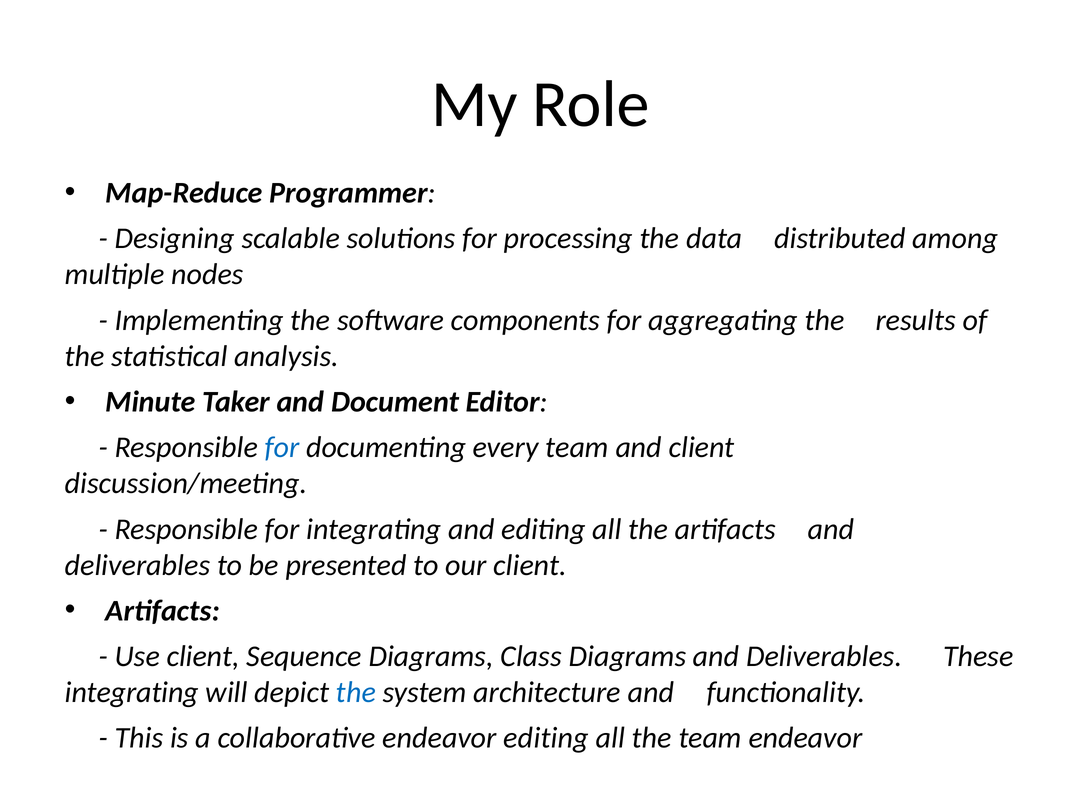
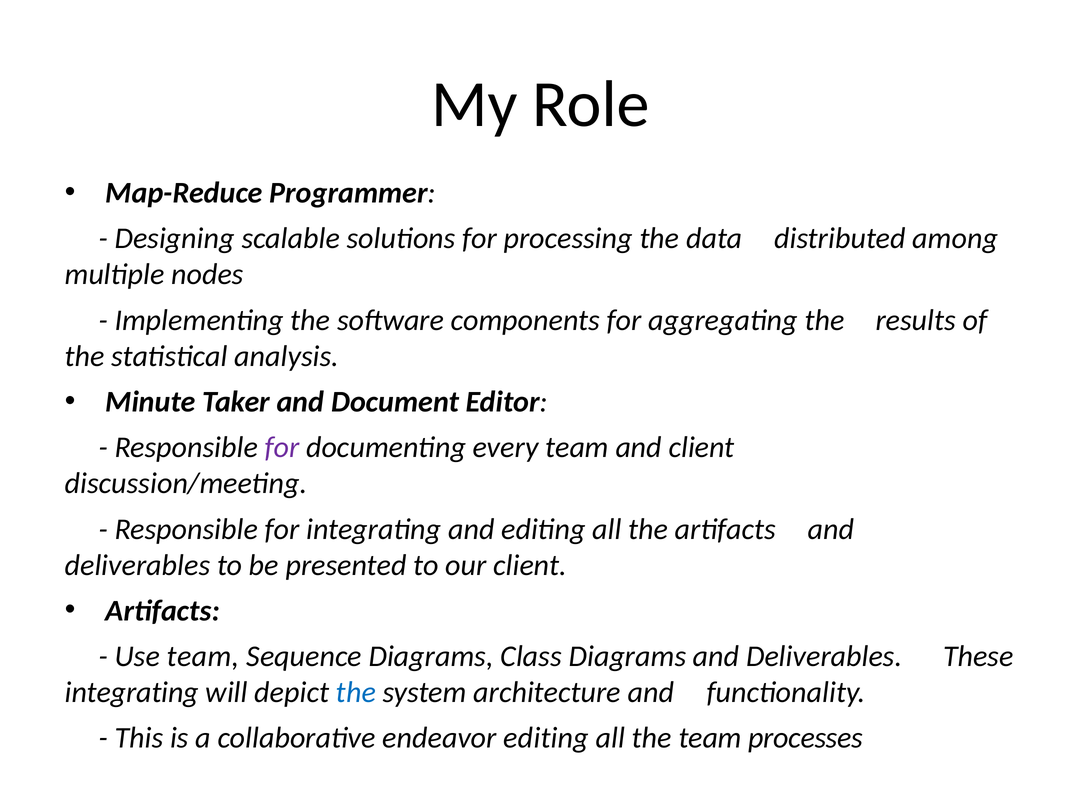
for at (282, 448) colour: blue -> purple
Use client: client -> team
team endeavor: endeavor -> processes
